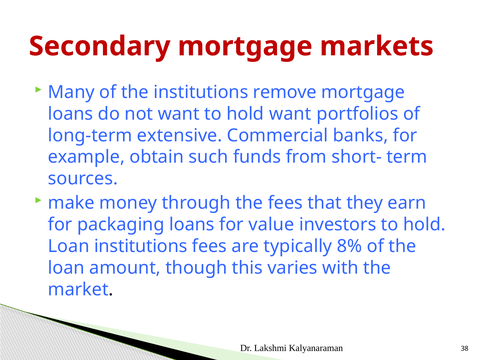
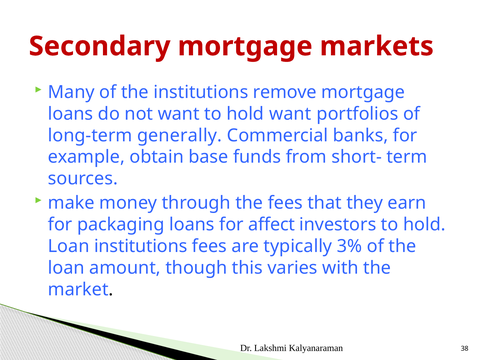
extensive: extensive -> generally
such: such -> base
value: value -> affect
8%: 8% -> 3%
